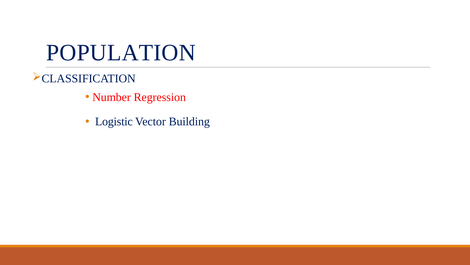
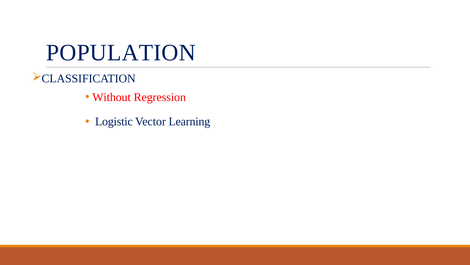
Number: Number -> Without
Building: Building -> Learning
